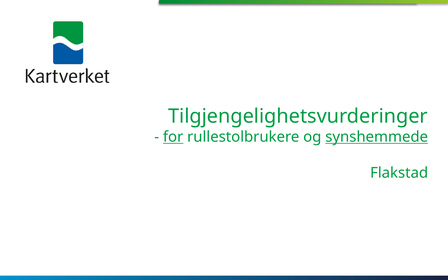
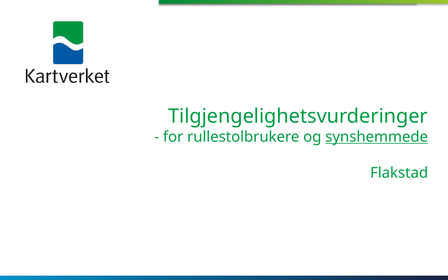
for underline: present -> none
